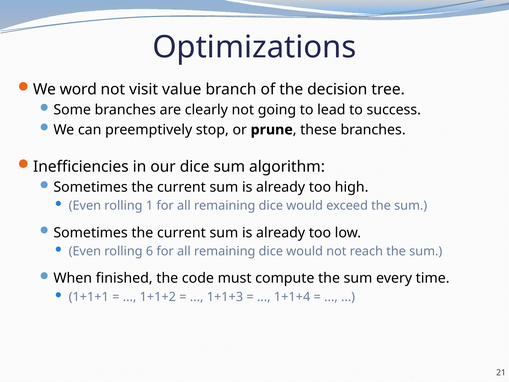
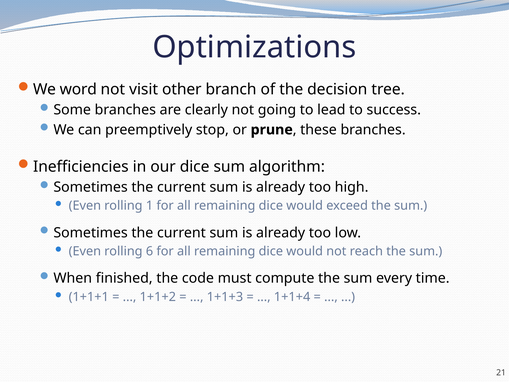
value: value -> other
